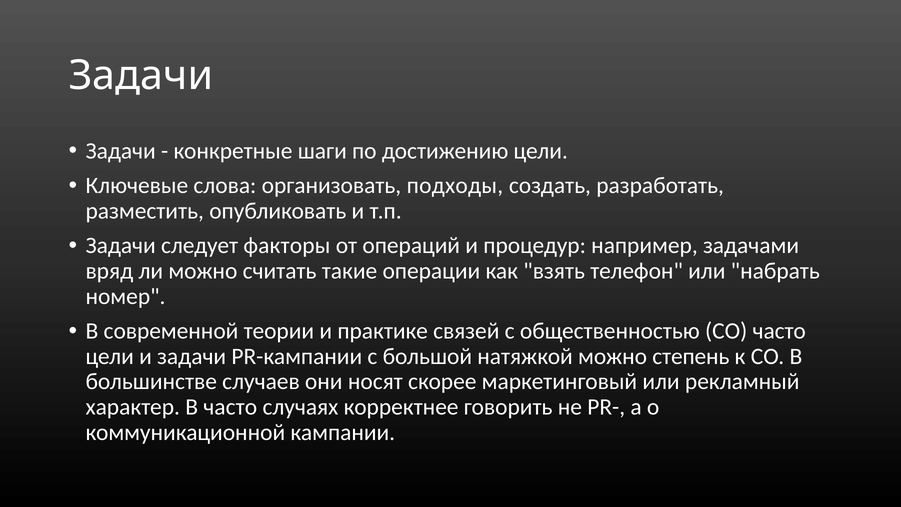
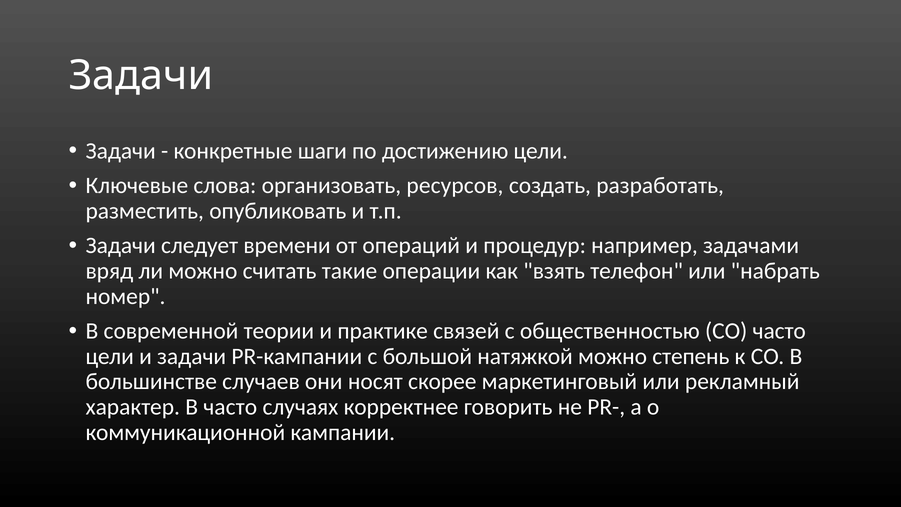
подходы: подходы -> ресурсов
факторы: факторы -> времени
